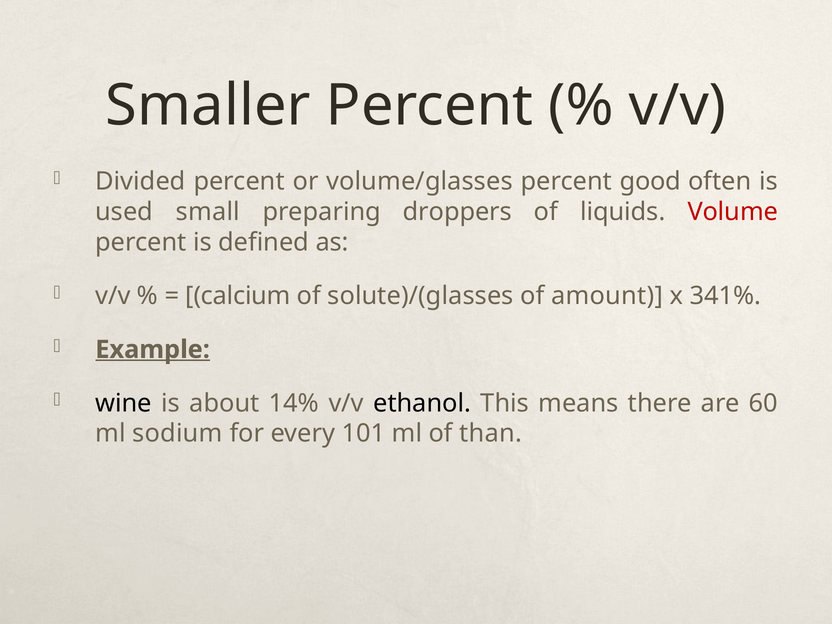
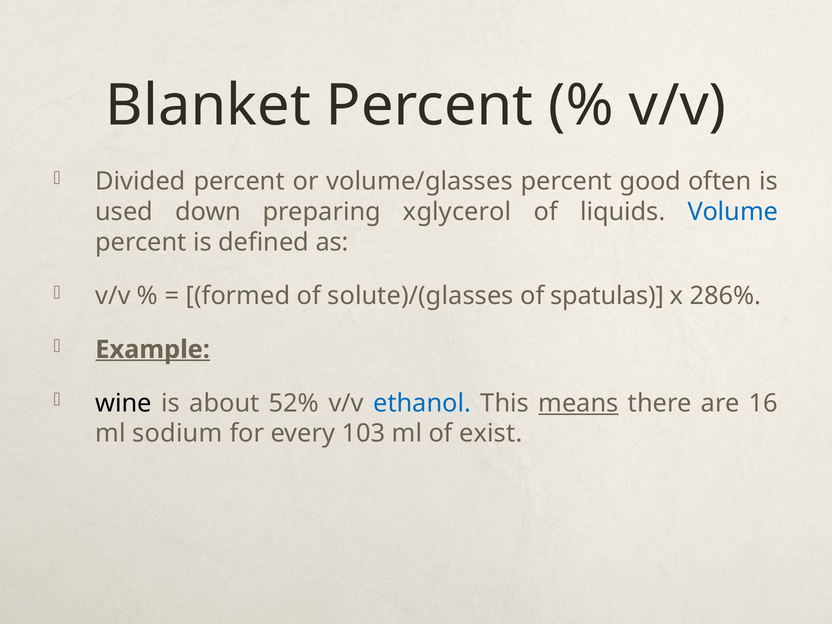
Smaller: Smaller -> Blanket
small: small -> down
droppers: droppers -> xglycerol
Volume colour: red -> blue
calcium: calcium -> formed
amount: amount -> spatulas
341%: 341% -> 286%
14%: 14% -> 52%
ethanol colour: black -> blue
means underline: none -> present
60: 60 -> 16
101: 101 -> 103
than: than -> exist
